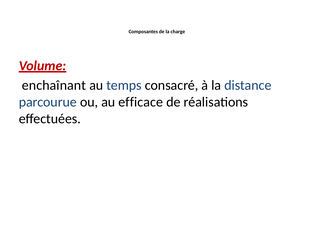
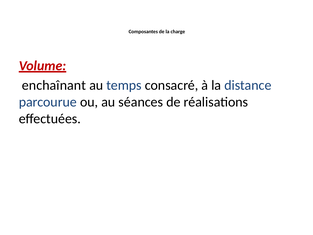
efficace: efficace -> séances
